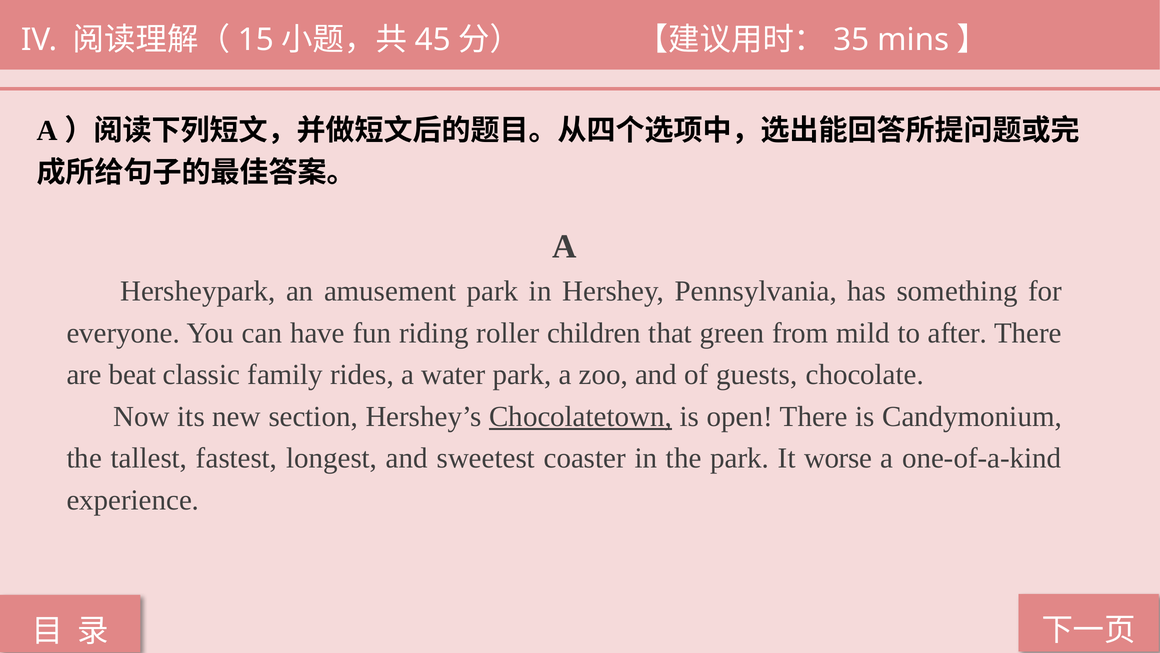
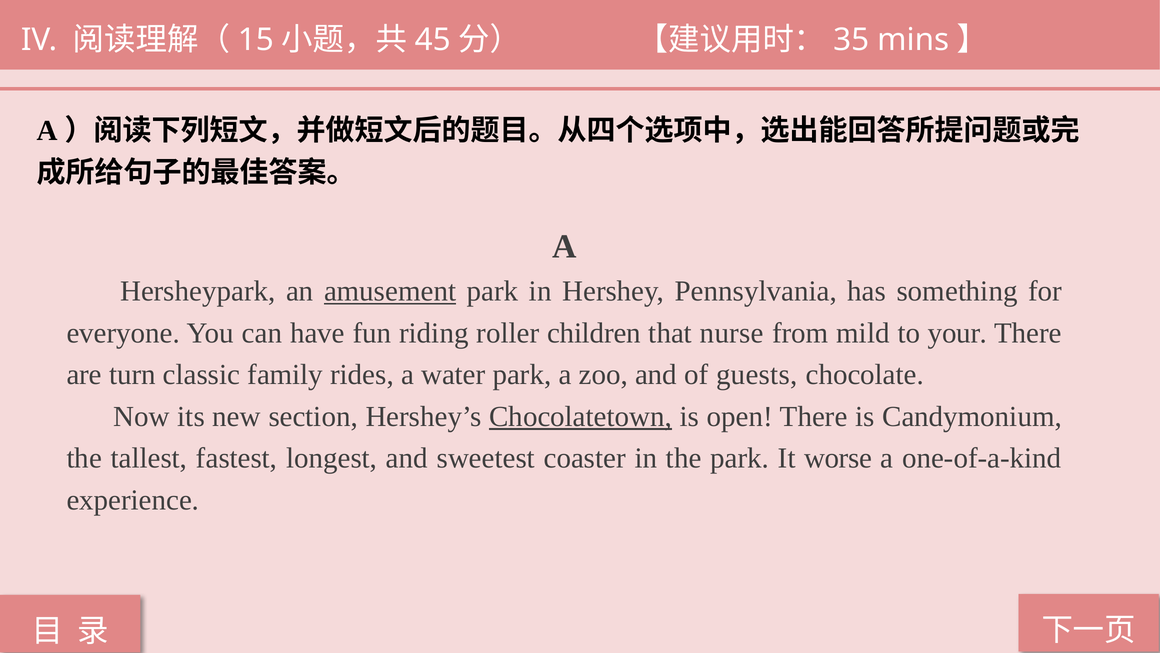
amusement underline: none -> present
green: green -> nurse
after: after -> your
beat: beat -> turn
